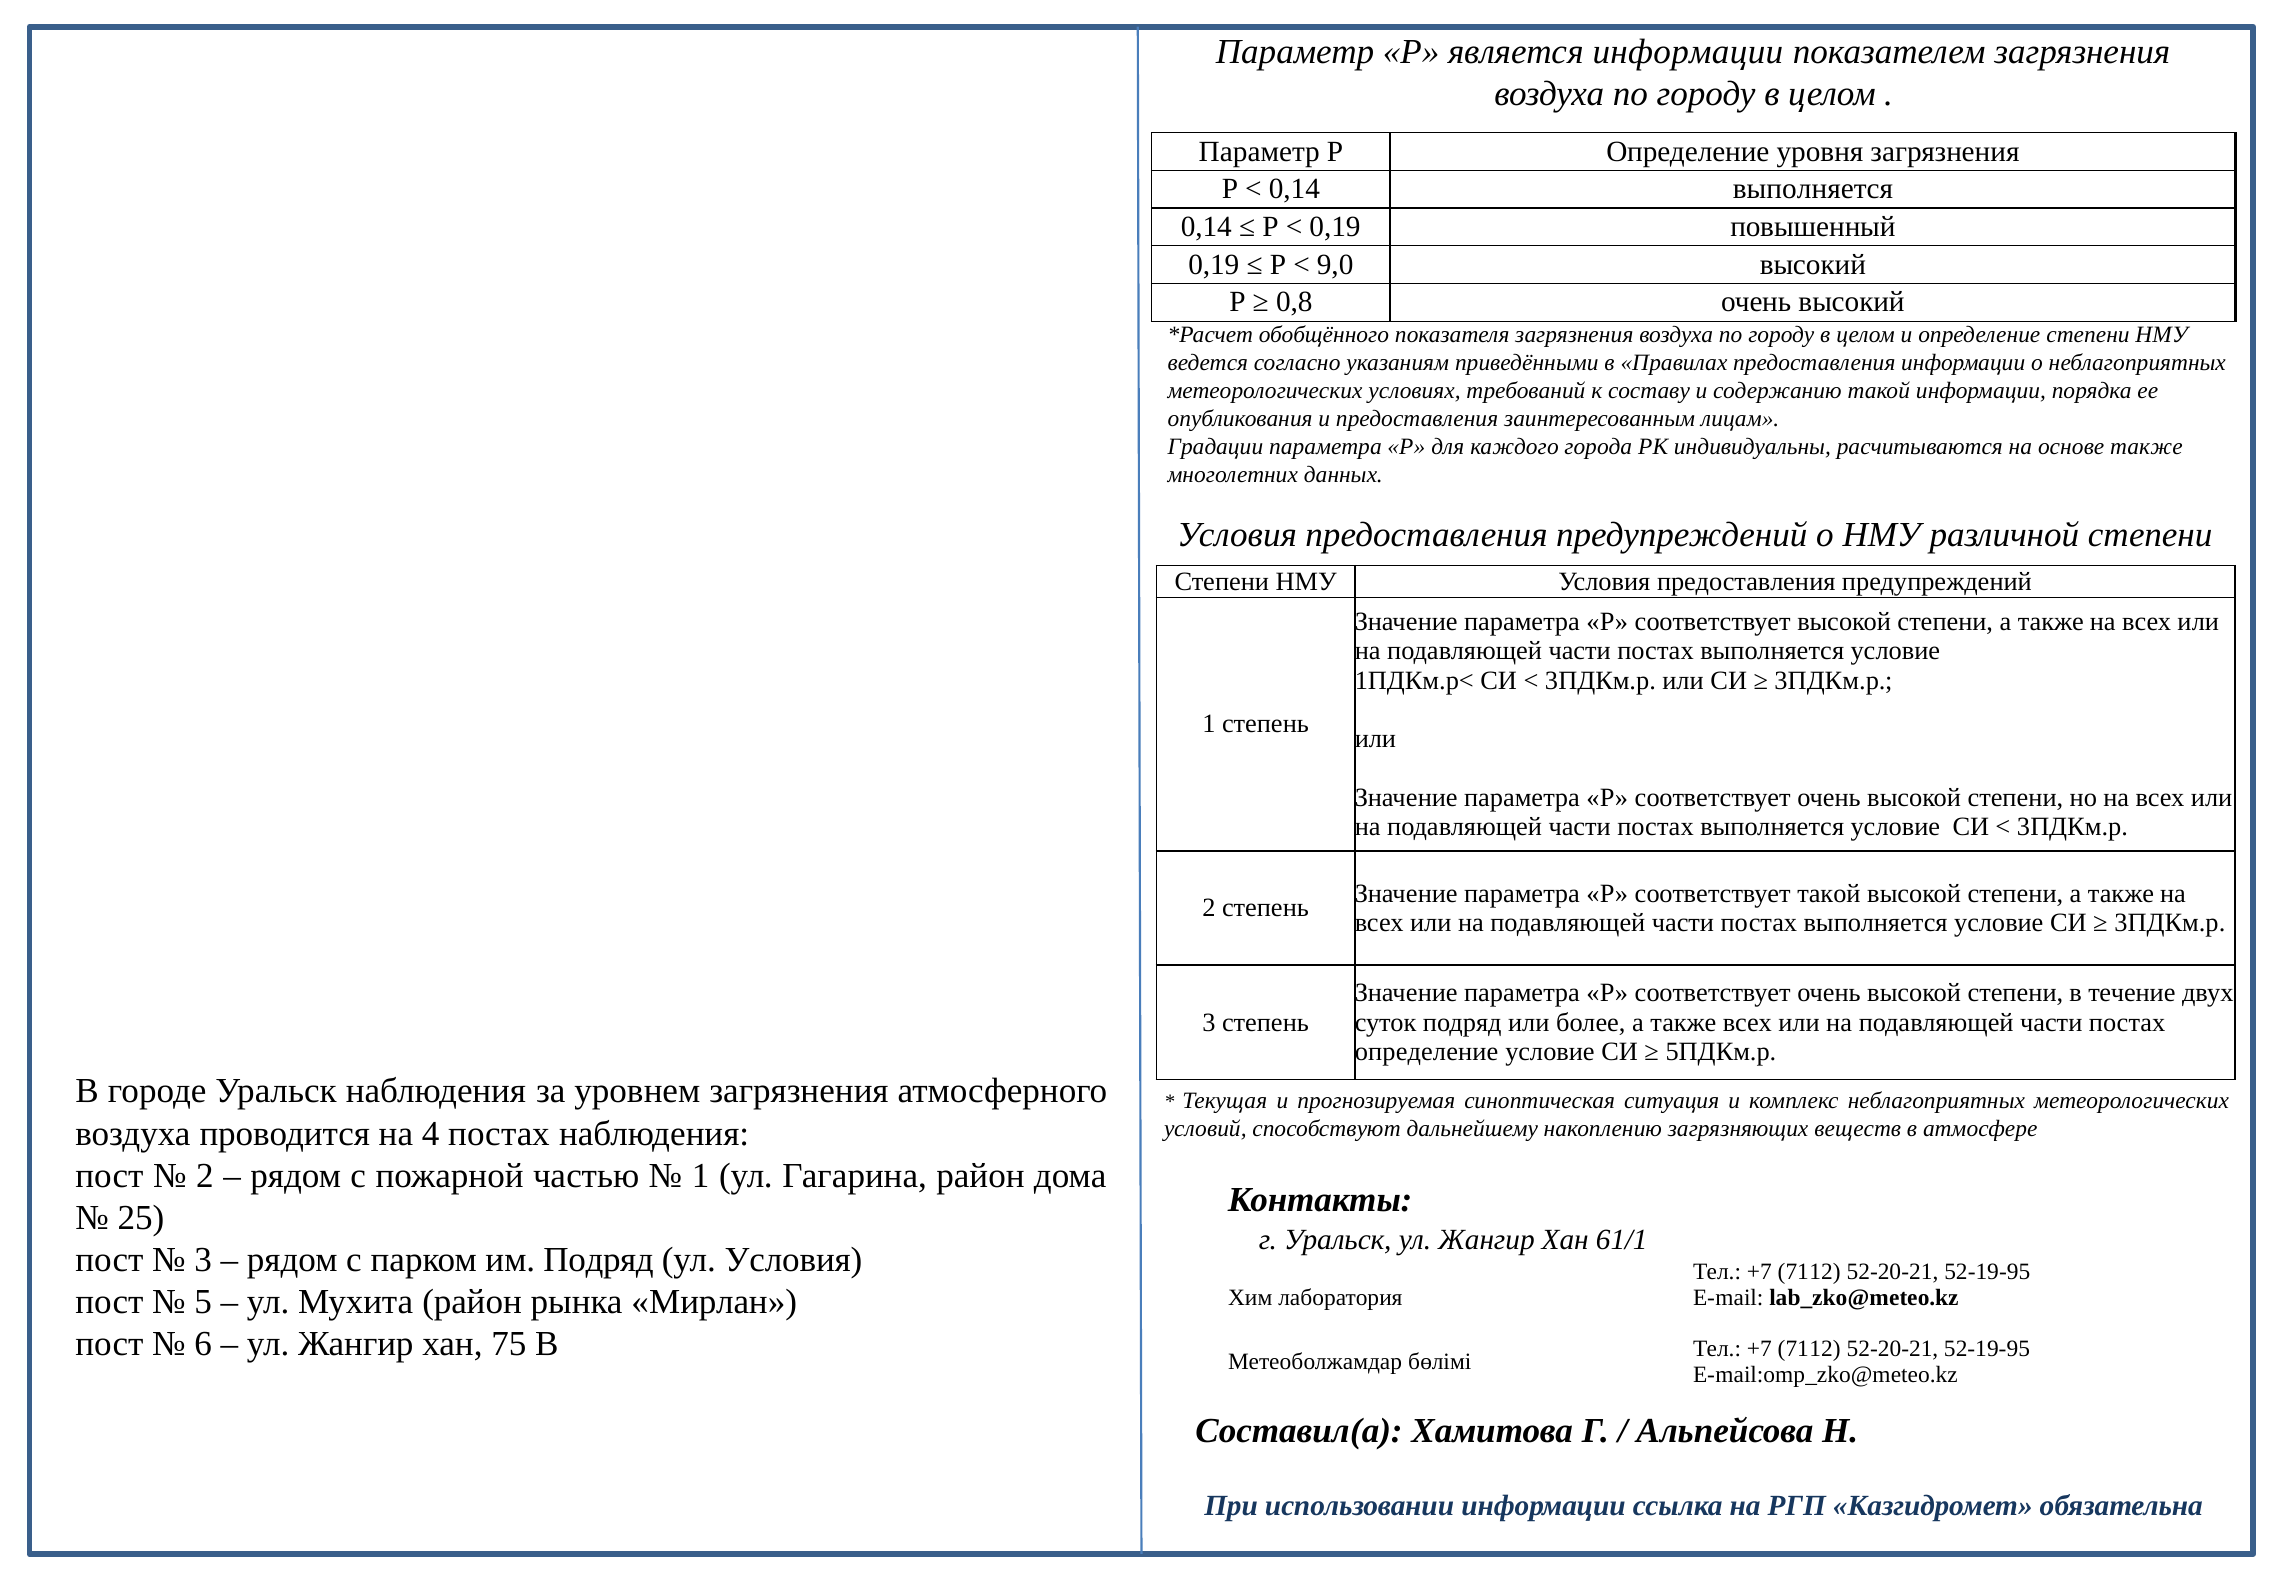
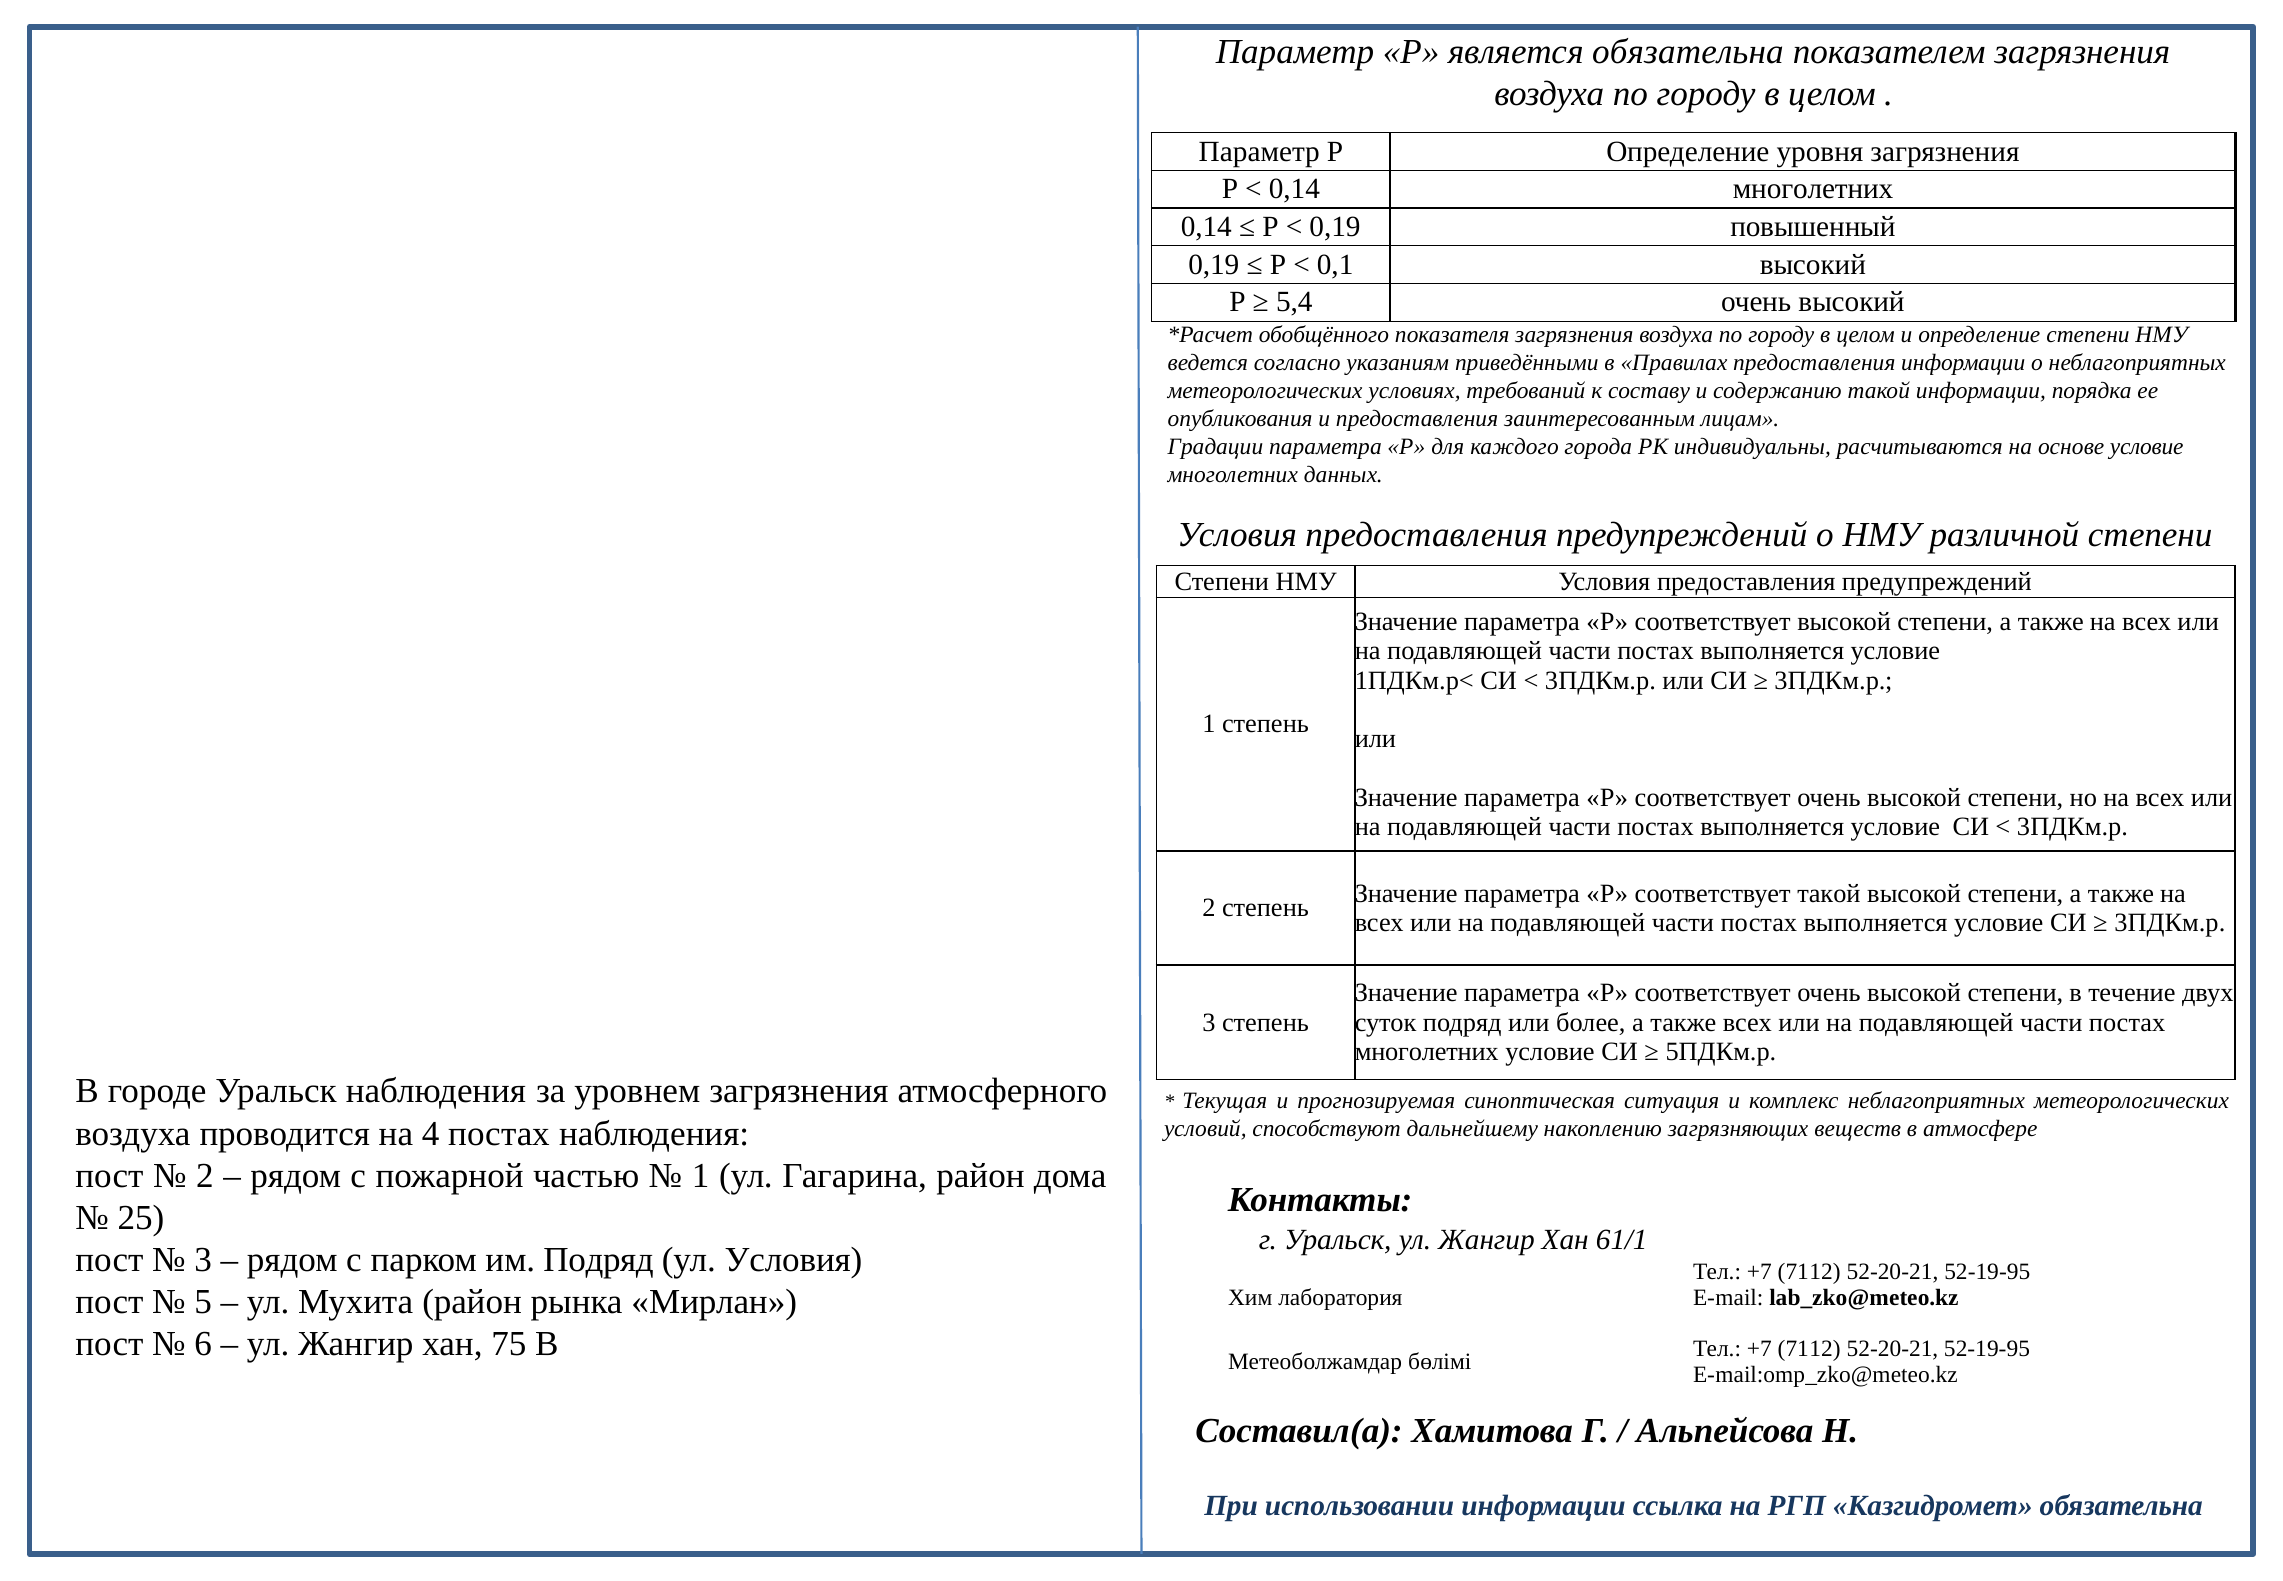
является информации: информации -> обязательна
0,14 выполняется: выполняется -> многолетних
9,0: 9,0 -> 0,1
0,8: 0,8 -> 5,4
основе также: также -> условие
определение at (1427, 1051): определение -> многолетних
